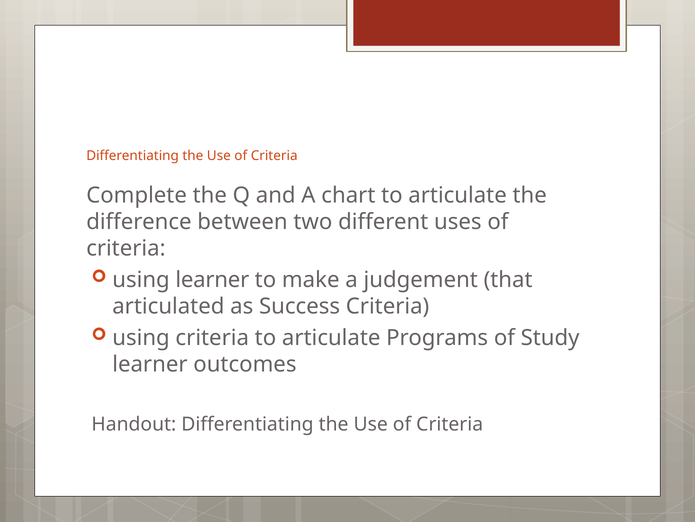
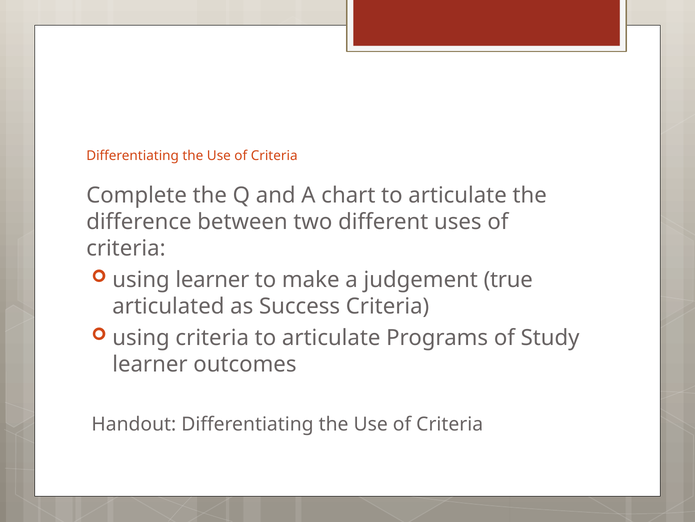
that: that -> true
